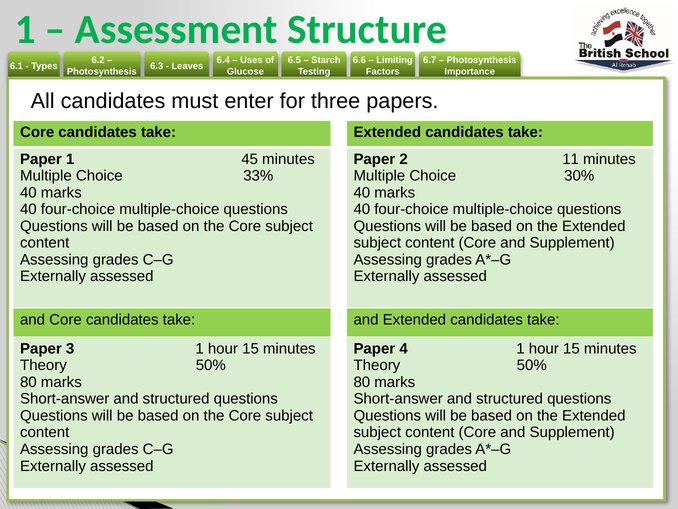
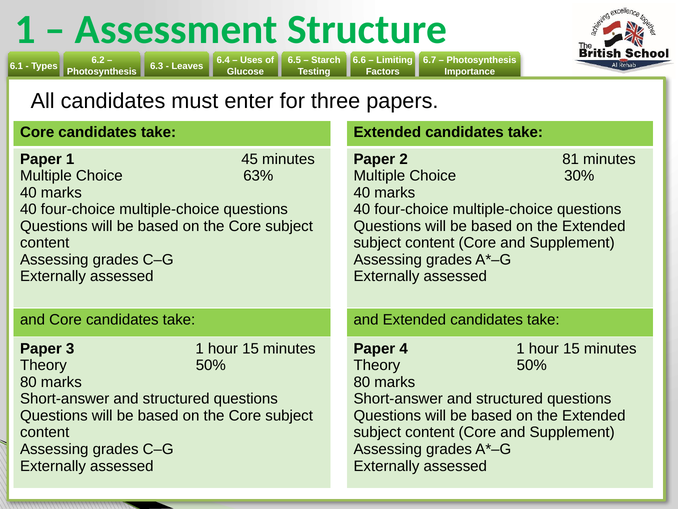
11: 11 -> 81
33%: 33% -> 63%
